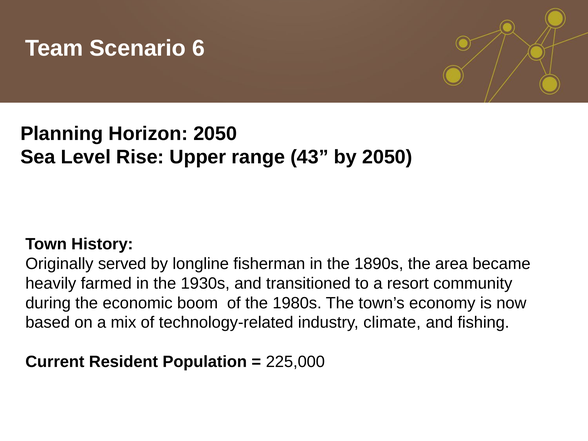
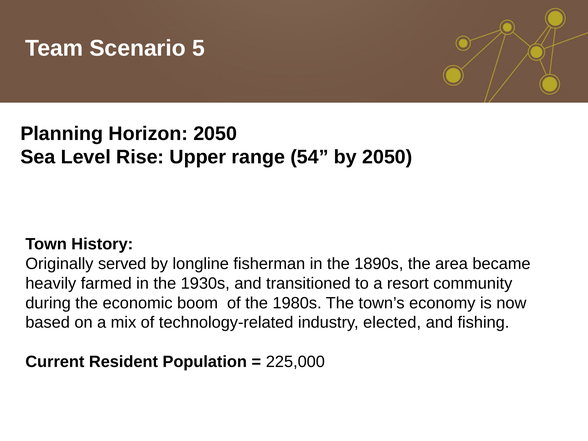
6: 6 -> 5
43: 43 -> 54
climate: climate -> elected
